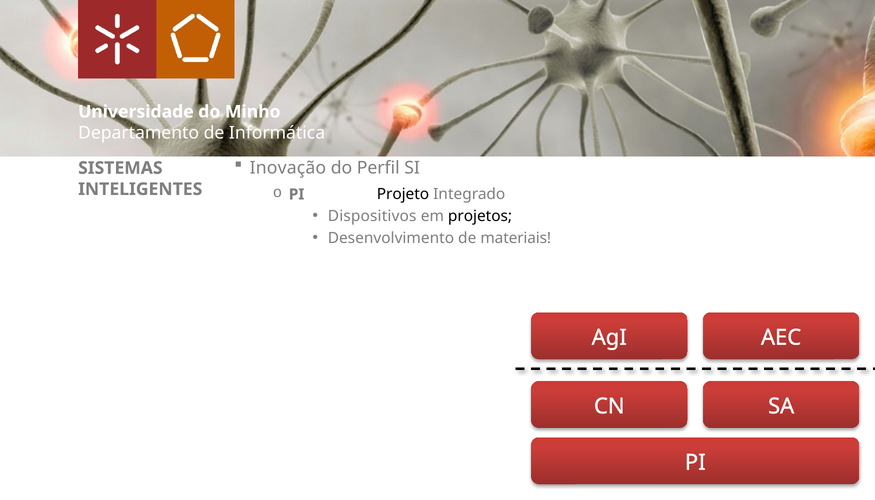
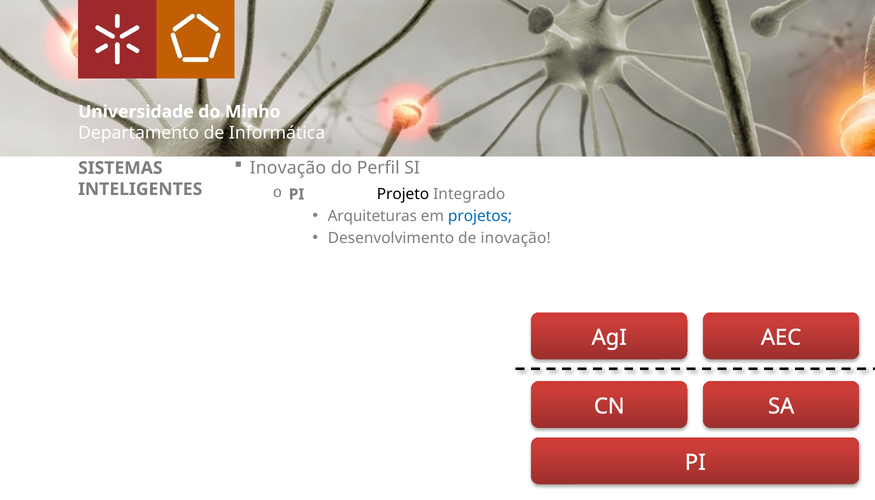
Dispositivos: Dispositivos -> Arquiteturas
projetos colour: black -> blue
de materiais: materiais -> inovação
